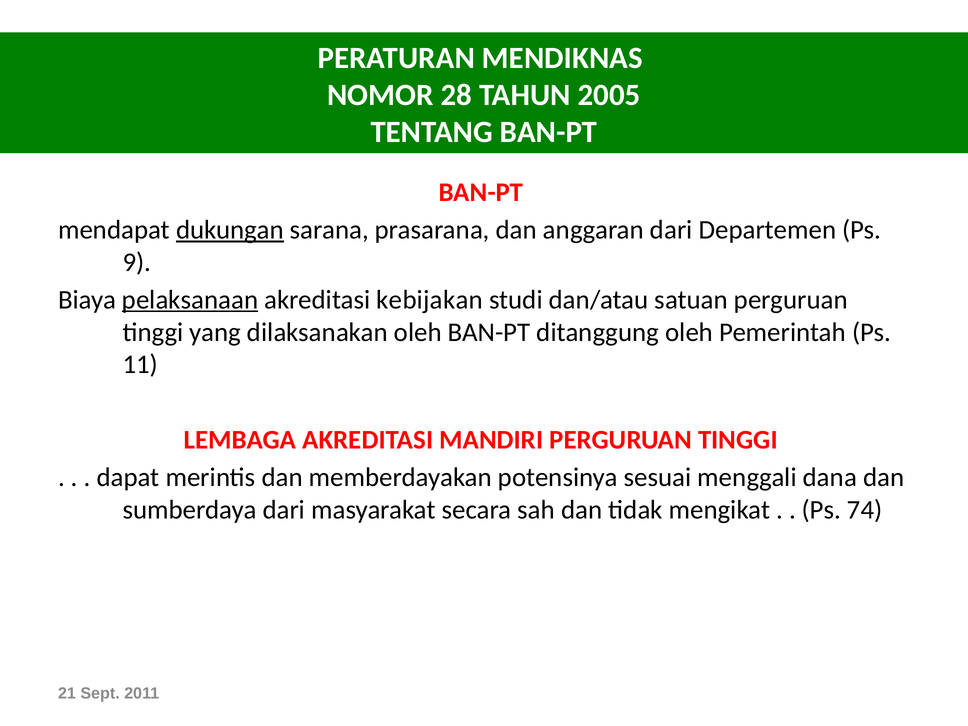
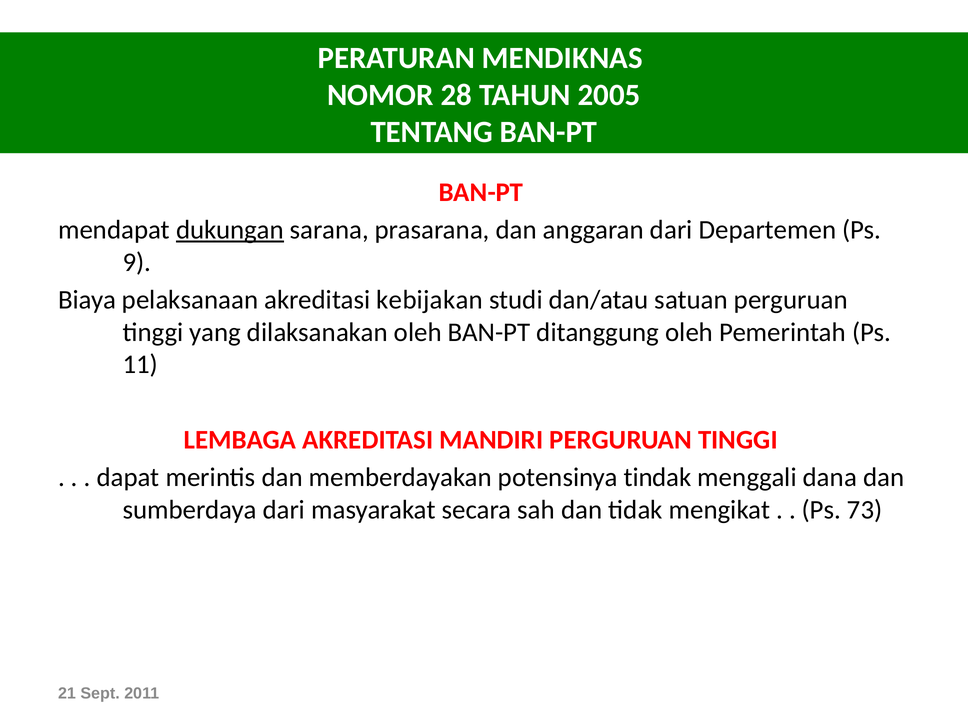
pelaksanaan underline: present -> none
sesuai: sesuai -> tindak
74: 74 -> 73
